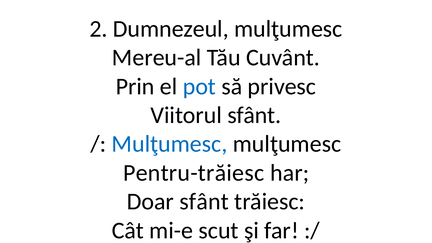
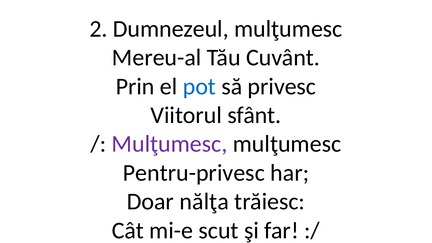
Mulţumesc at (169, 144) colour: blue -> purple
Pentru-trăiesc: Pentru-trăiesc -> Pentru-privesc
Doar sfânt: sfânt -> nălţa
